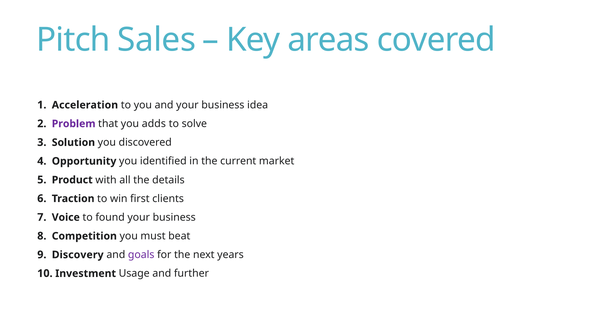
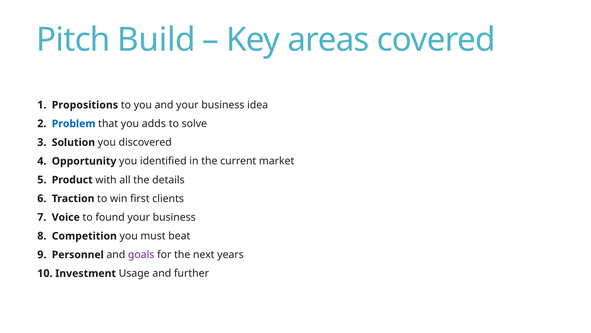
Sales: Sales -> Build
Acceleration: Acceleration -> Propositions
Problem colour: purple -> blue
Discovery: Discovery -> Personnel
